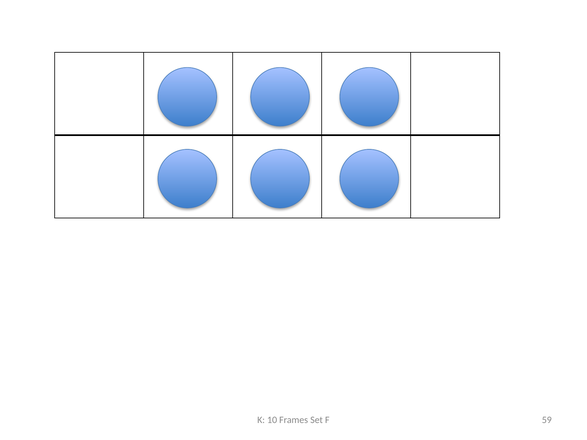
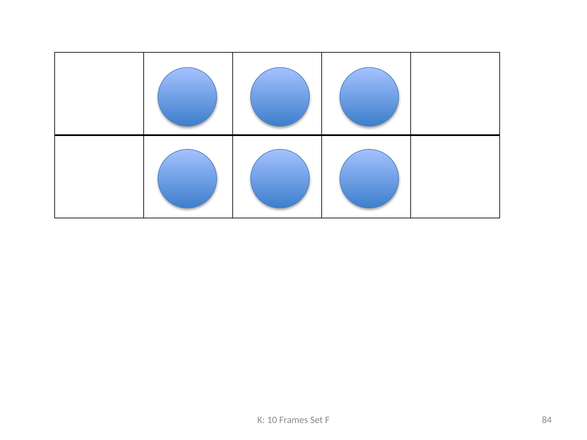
59: 59 -> 84
